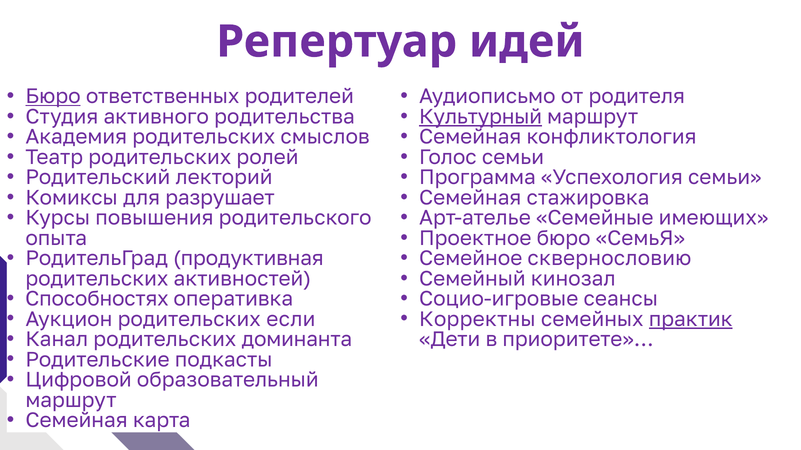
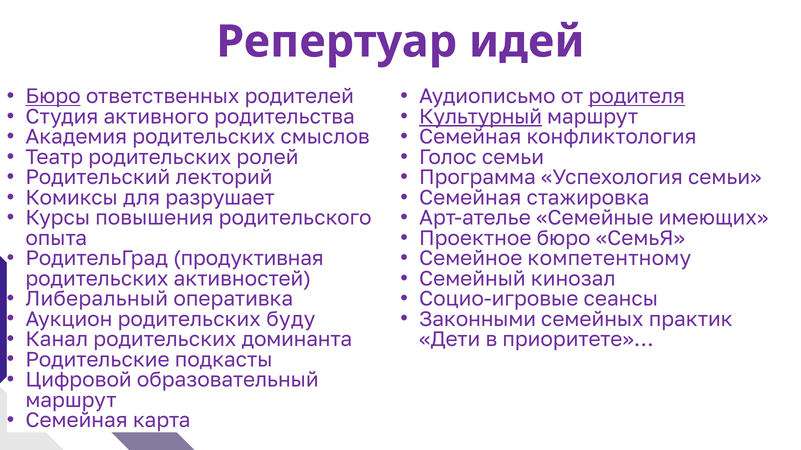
родителя underline: none -> present
сквернословию: сквернословию -> компетентному
Способностях: Способностях -> Либеральный
если: если -> буду
Корректны: Корректны -> Законными
практик underline: present -> none
